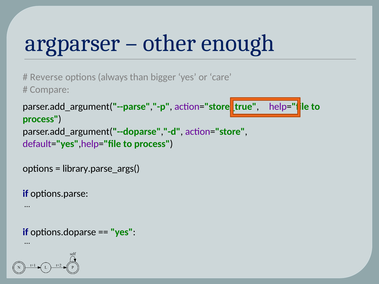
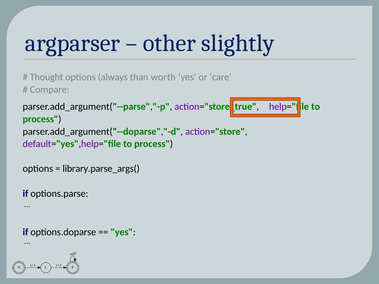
enough: enough -> slightly
Reverse: Reverse -> Thought
bigger: bigger -> worth
